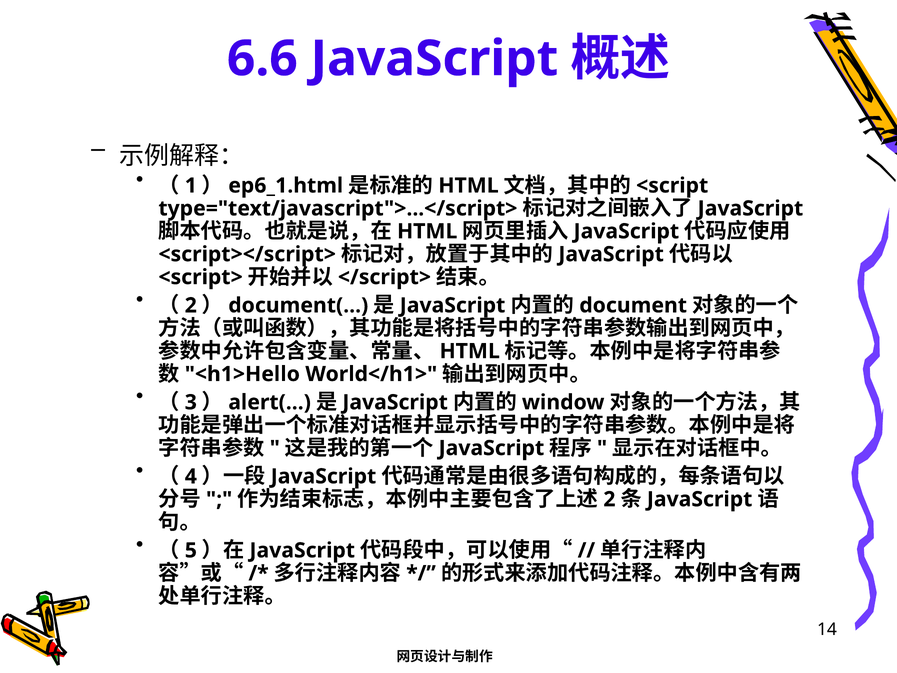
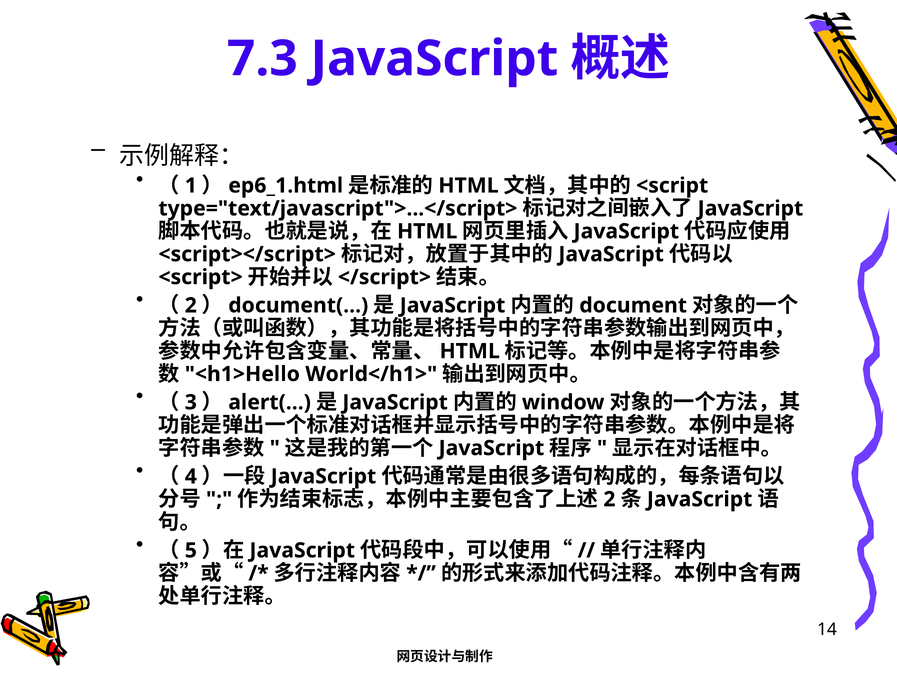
6.6: 6.6 -> 7.3
